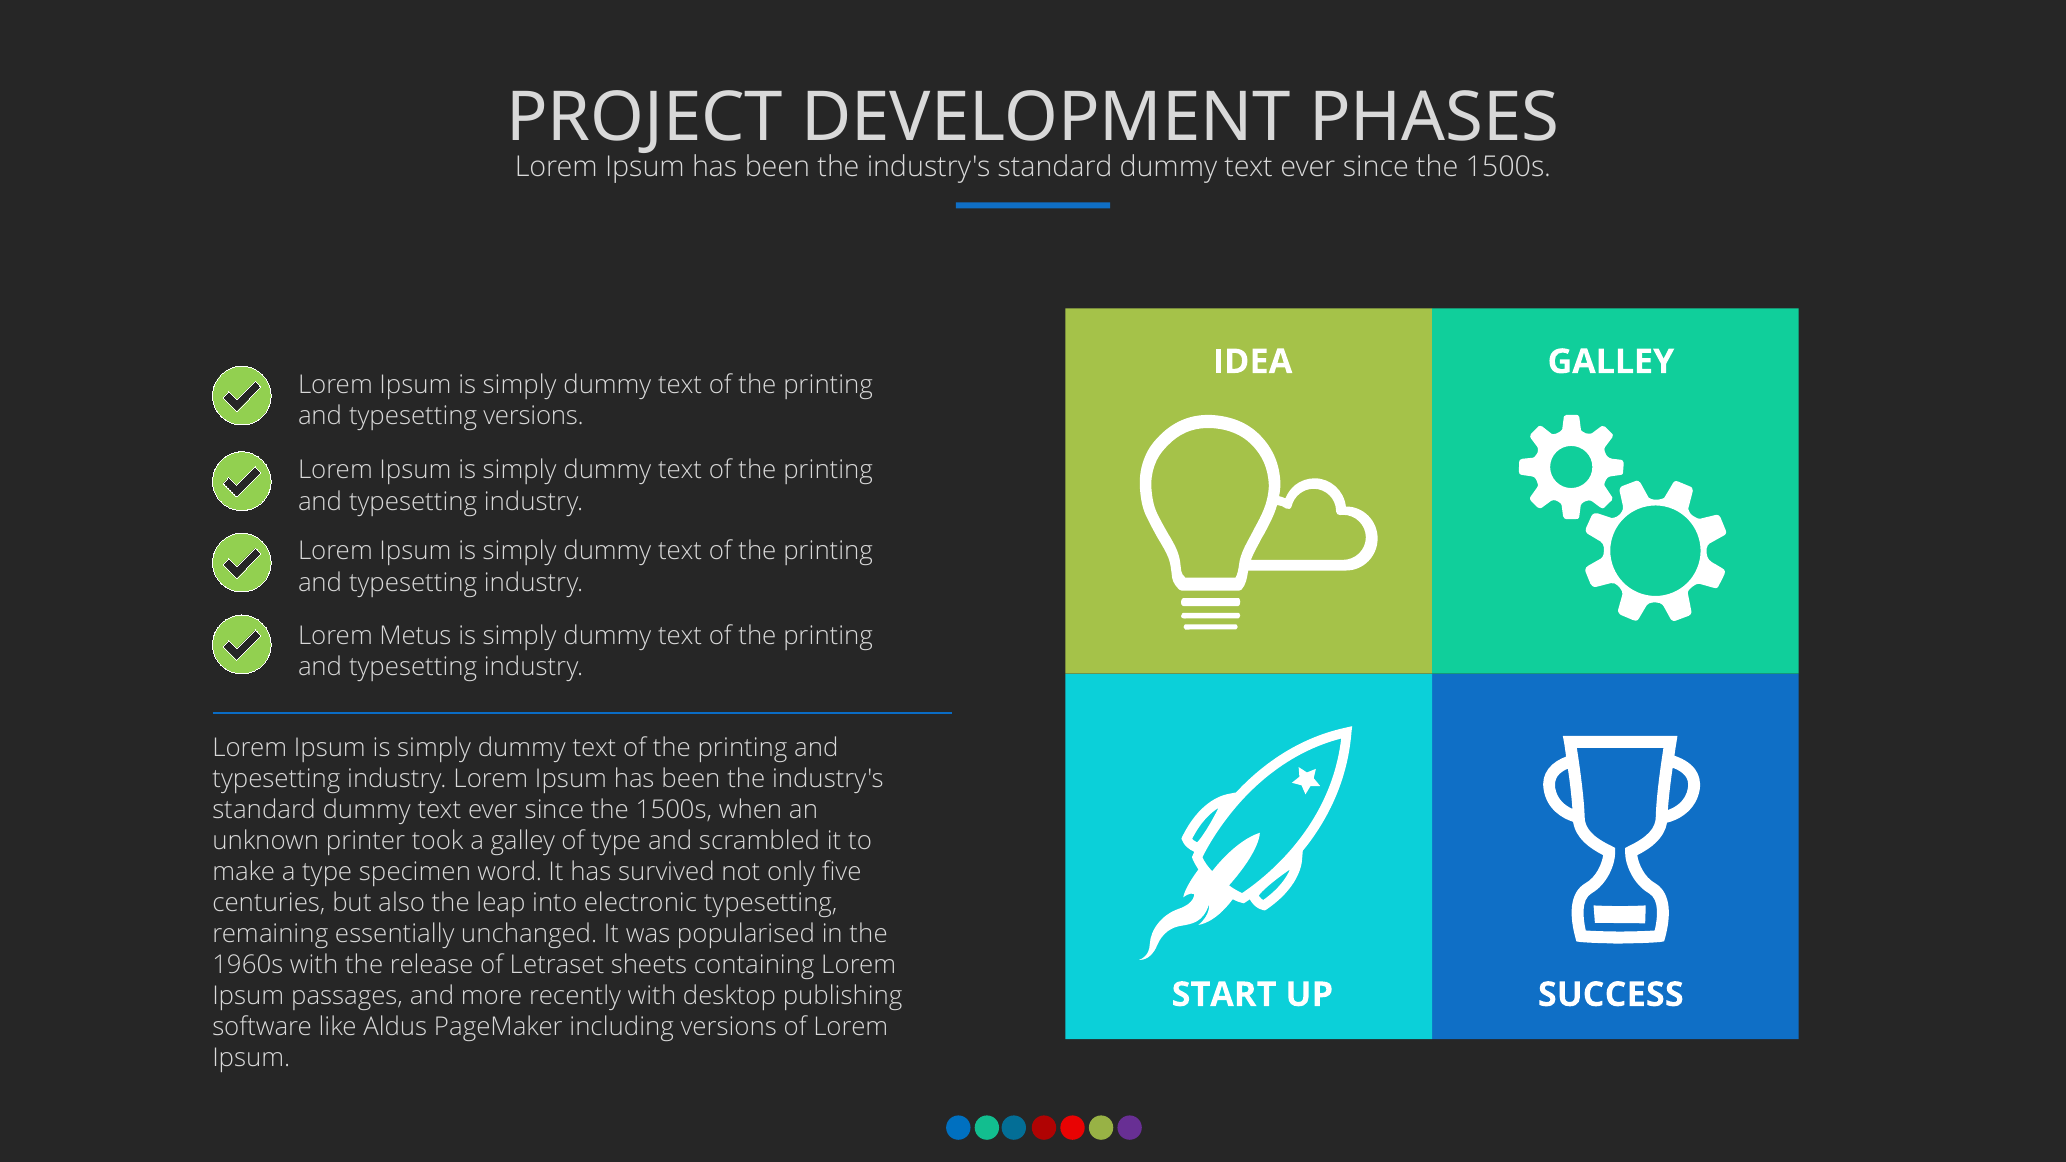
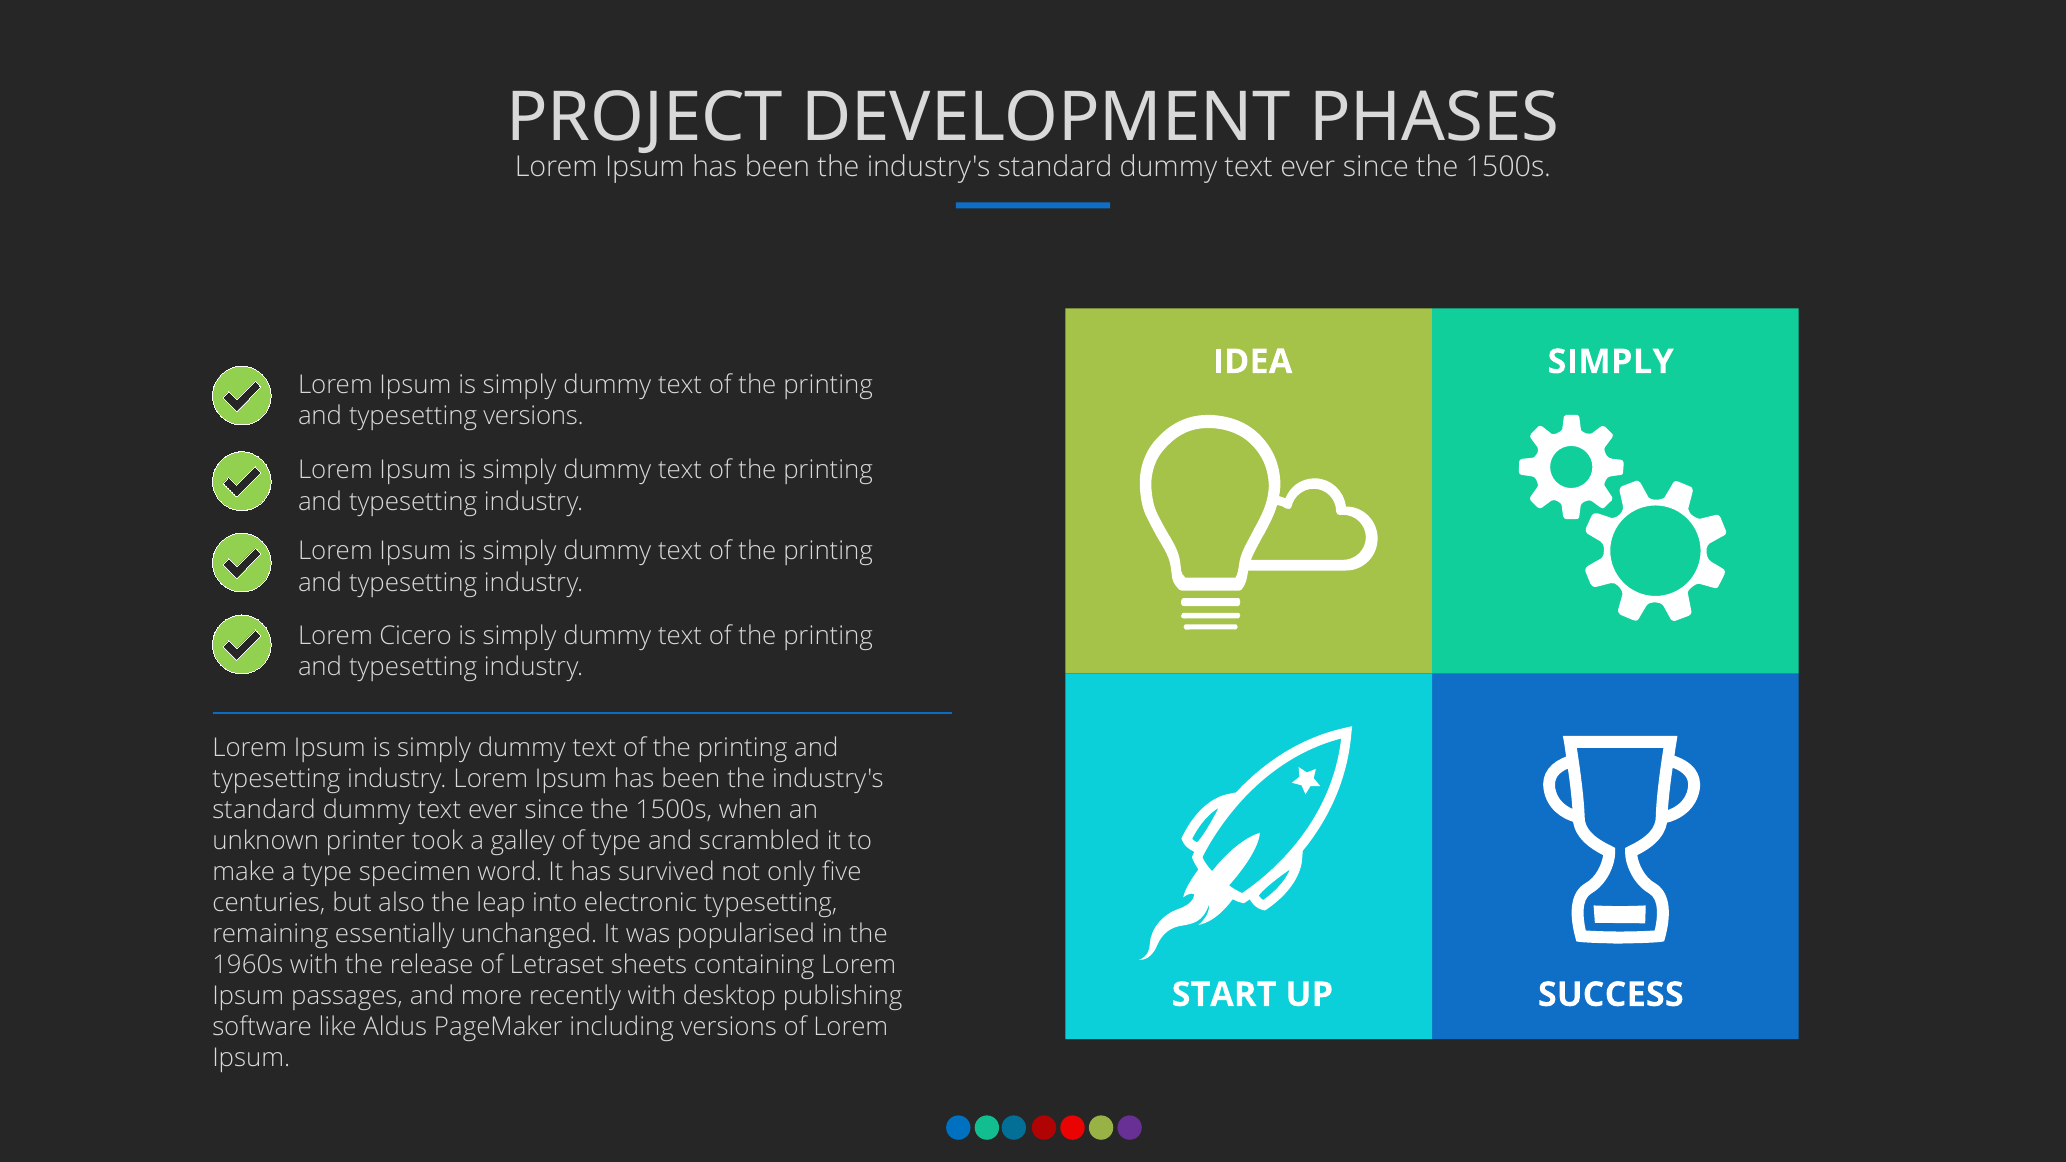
IDEA GALLEY: GALLEY -> SIMPLY
Metus: Metus -> Cicero
